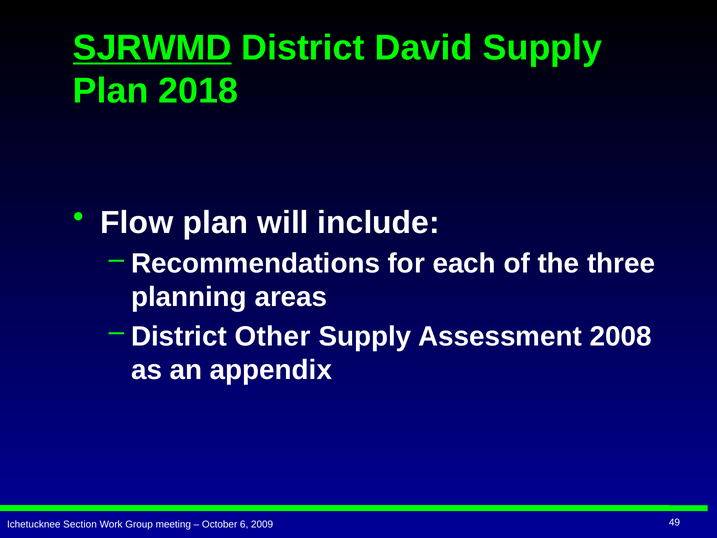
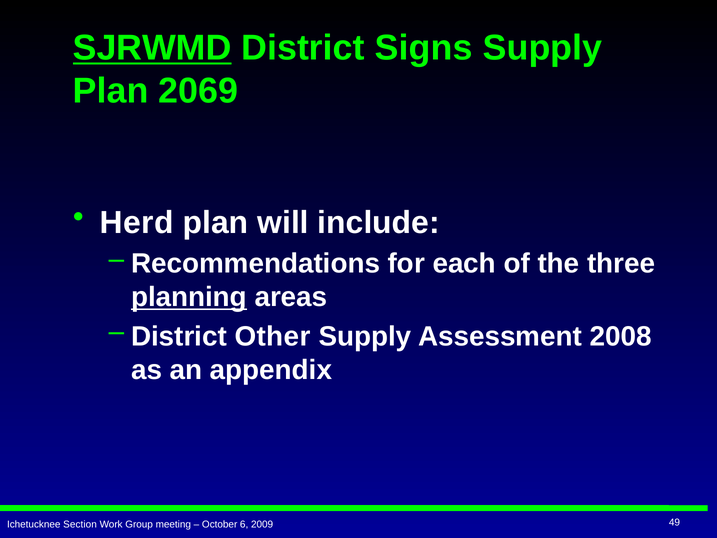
David: David -> Signs
2018: 2018 -> 2069
Flow: Flow -> Herd
planning underline: none -> present
